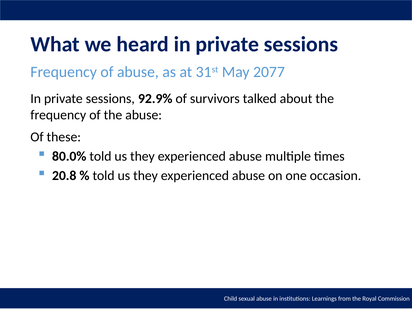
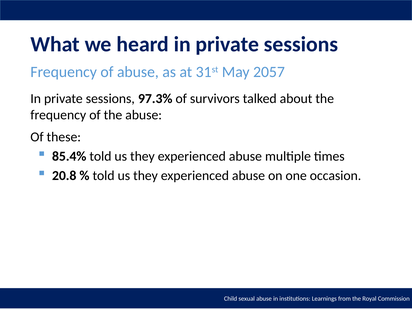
2077: 2077 -> 2057
92.9%: 92.9% -> 97.3%
80.0%: 80.0% -> 85.4%
